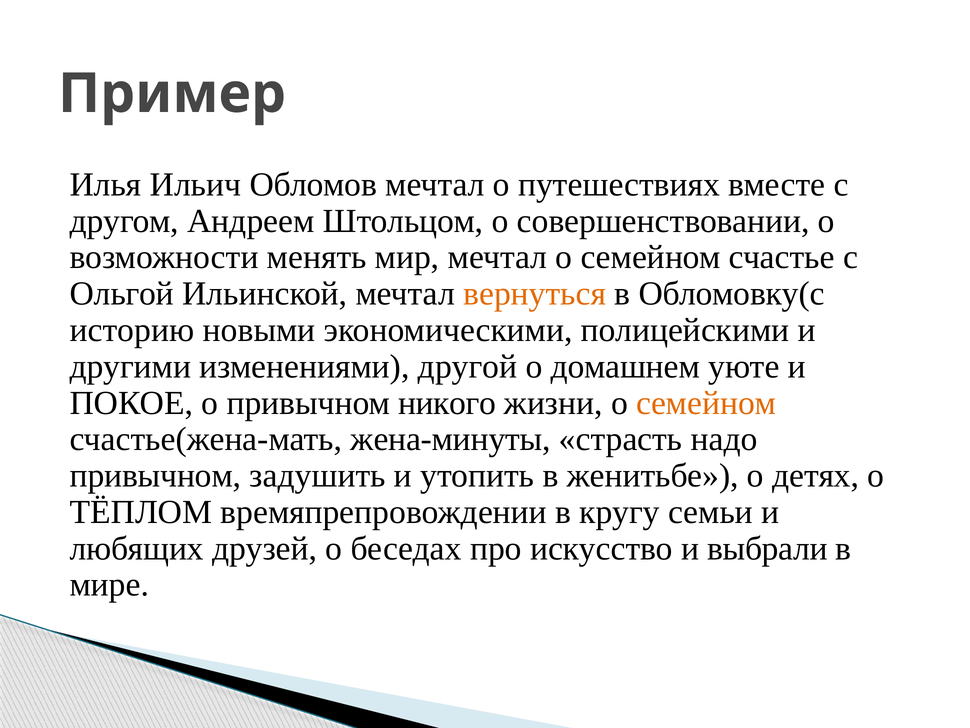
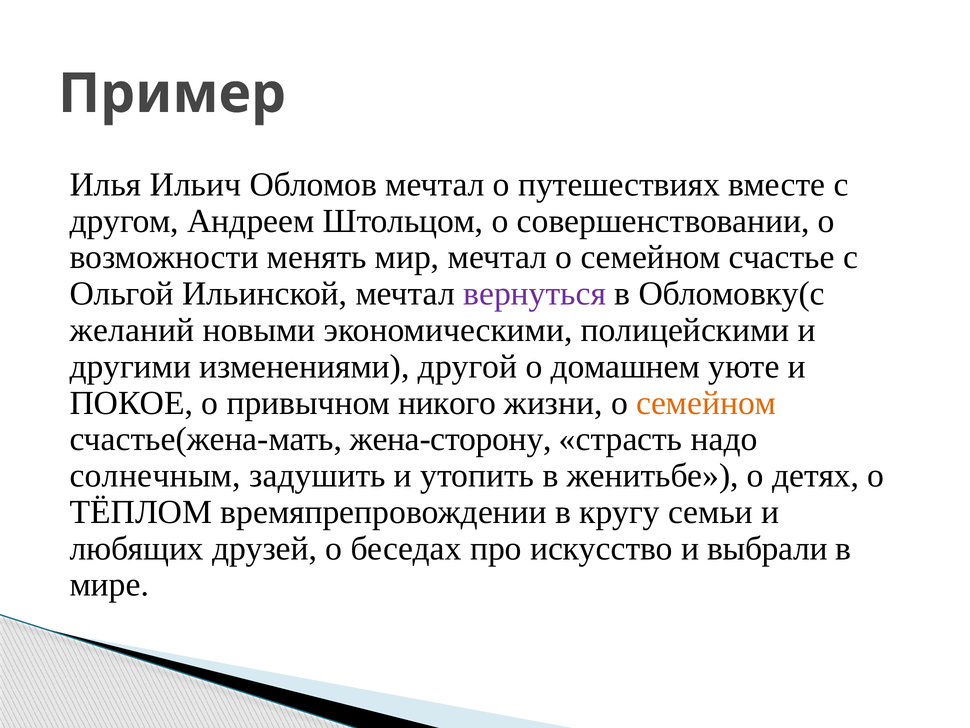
вернуться colour: orange -> purple
историю: историю -> желаний
жена-минуты: жена-минуты -> жена-сторону
привычном at (155, 475): привычном -> солнечным
